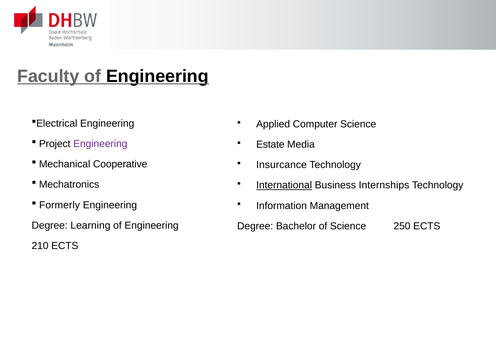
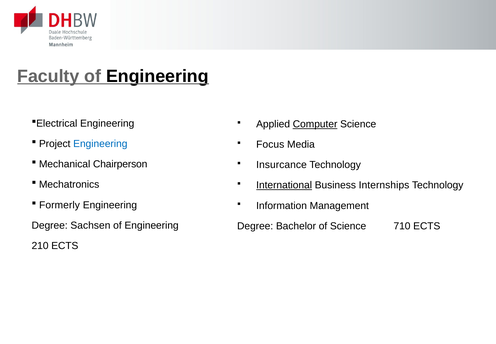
Computer underline: none -> present
Engineering at (100, 144) colour: purple -> blue
Estate: Estate -> Focus
Cooperative: Cooperative -> Chairperson
Learning: Learning -> Sachsen
250: 250 -> 710
